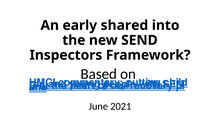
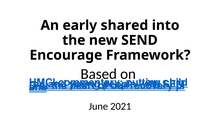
Inspectors: Inspectors -> Encourage
